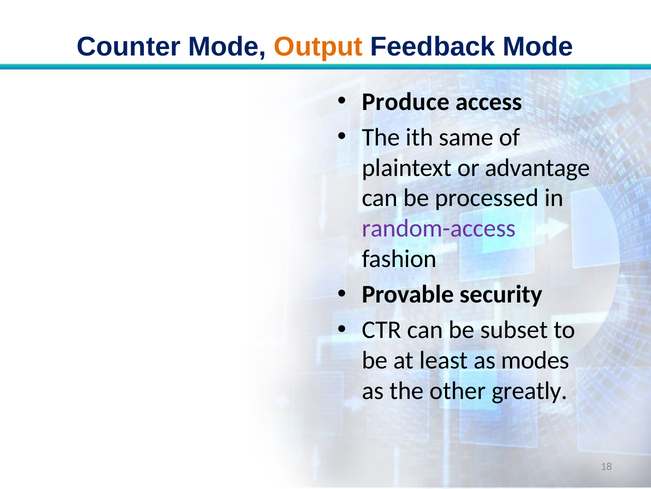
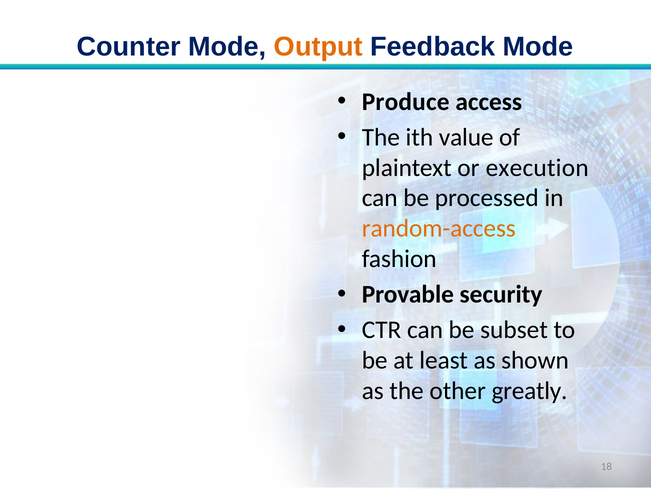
same: same -> value
advantage: advantage -> execution
random-access colour: purple -> orange
modes: modes -> shown
